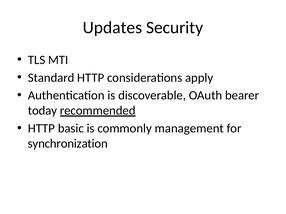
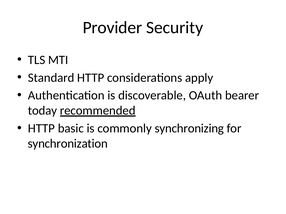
Updates: Updates -> Provider
management: management -> synchronizing
